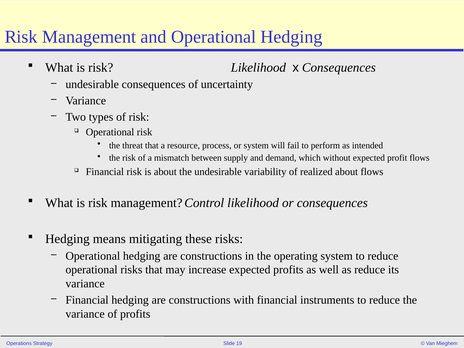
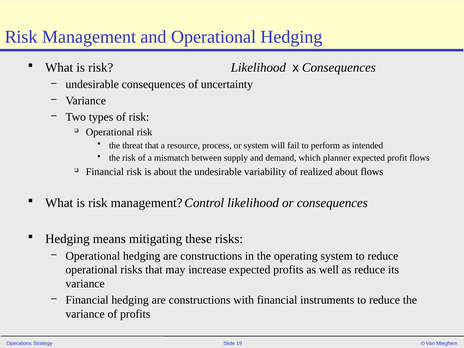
without: without -> planner
